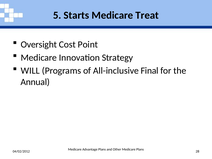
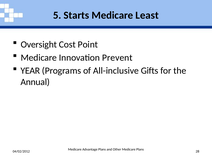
Treat: Treat -> Least
Strategy: Strategy -> Prevent
WILL: WILL -> YEAR
Final: Final -> Gifts
